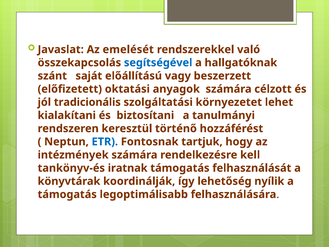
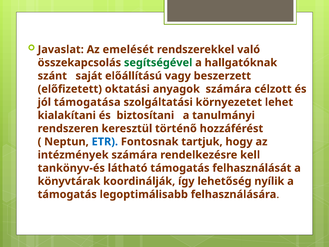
segítségével colour: blue -> green
tradicionális: tradicionális -> támogatása
iratnak: iratnak -> látható
